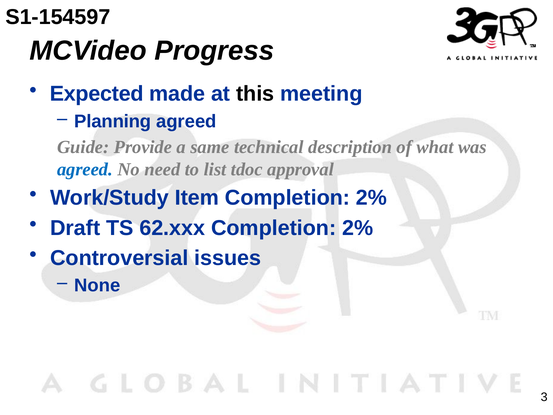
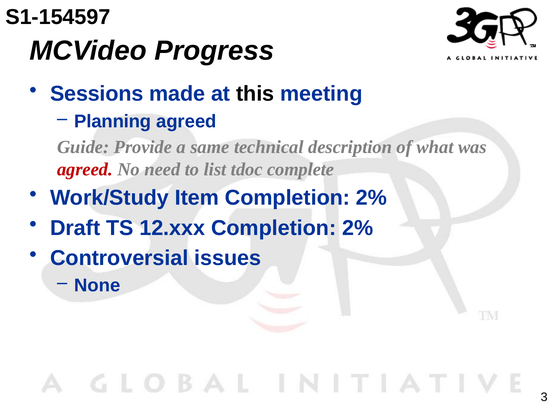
Expected: Expected -> Sessions
agreed at (85, 169) colour: blue -> red
approval: approval -> complete
62.xxx: 62.xxx -> 12.xxx
